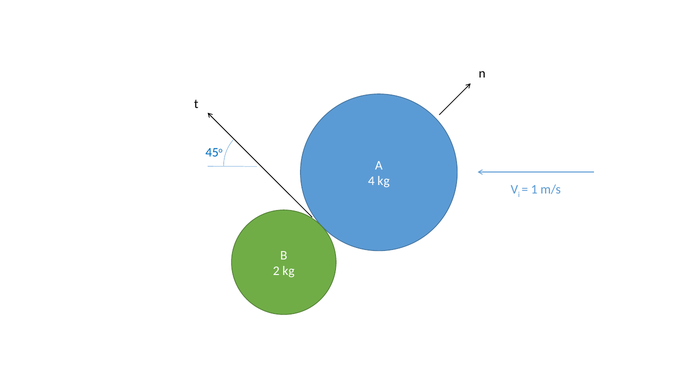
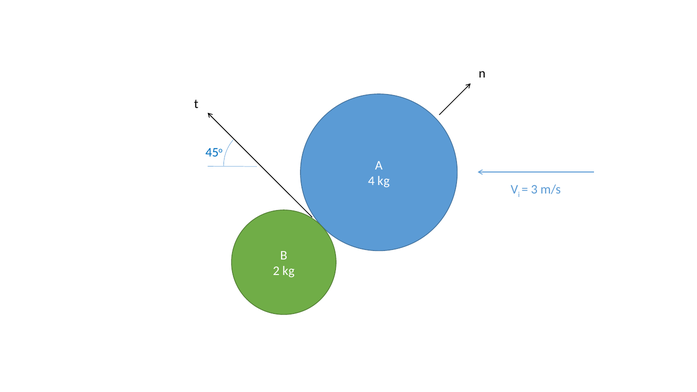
1: 1 -> 3
